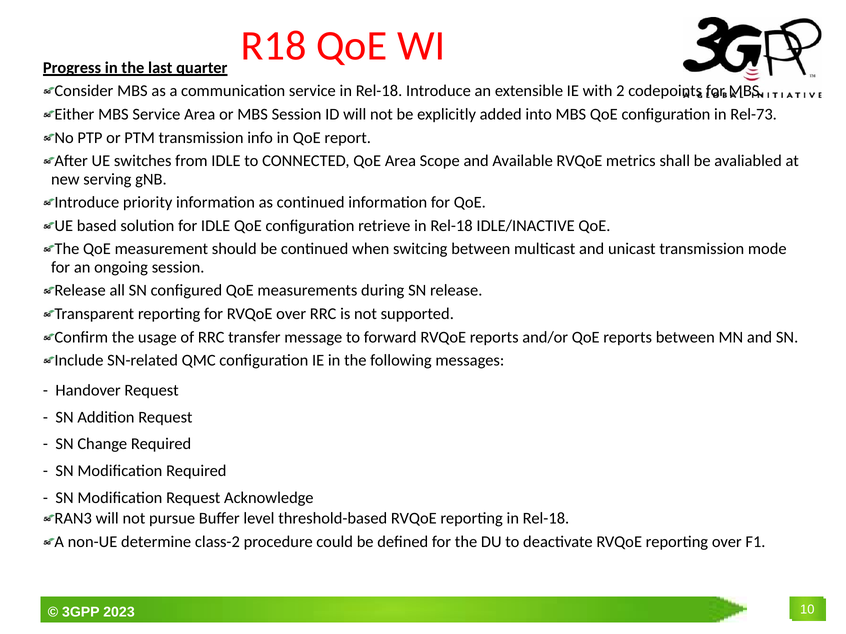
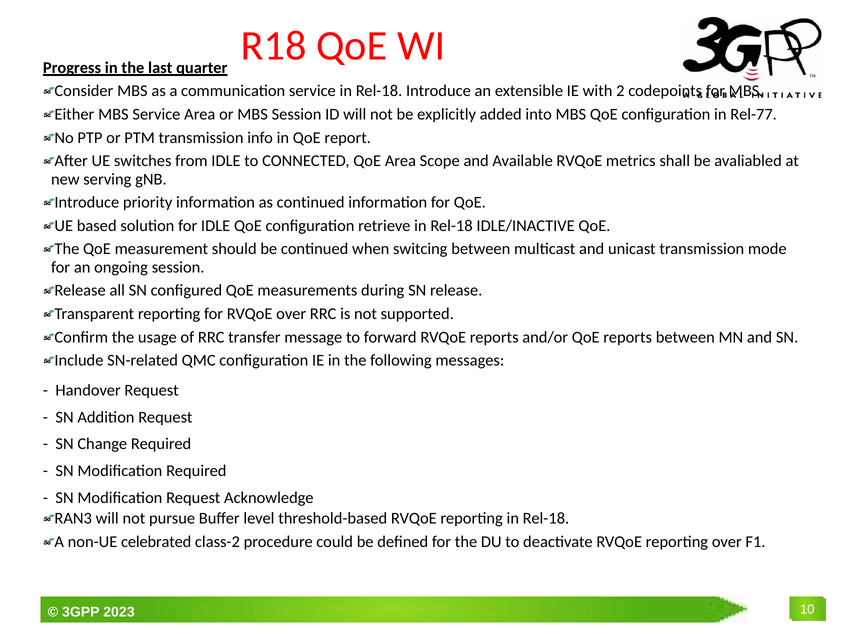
Rel-73: Rel-73 -> Rel-77
determine: determine -> celebrated
